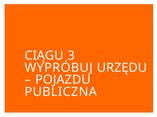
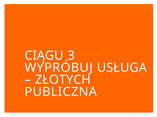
URZĘDU: URZĘDU -> USŁUGA
POJAZDU: POJAZDU -> ZŁOTYCH
